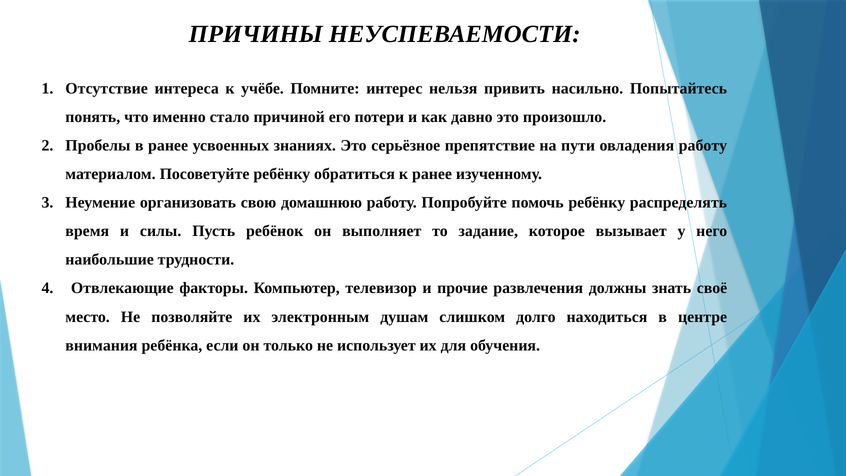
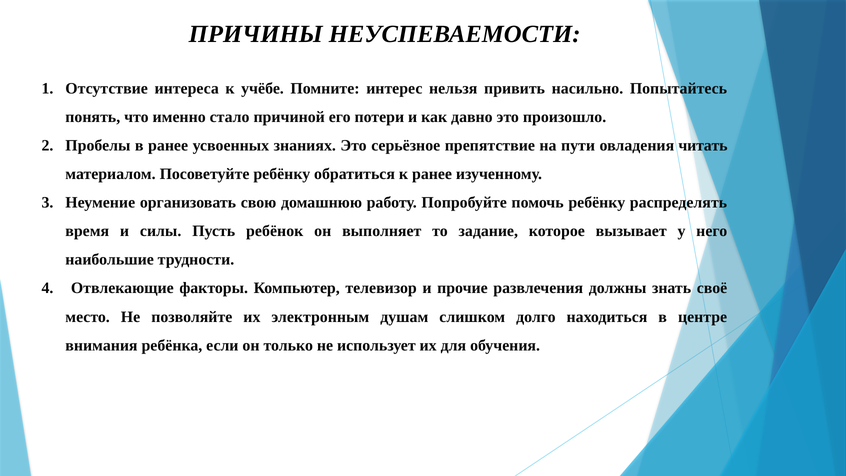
овладения работу: работу -> читать
